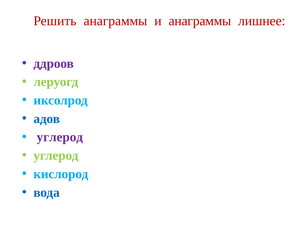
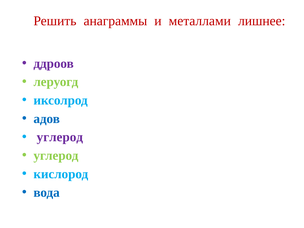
и анаграммы: анаграммы -> металлами
